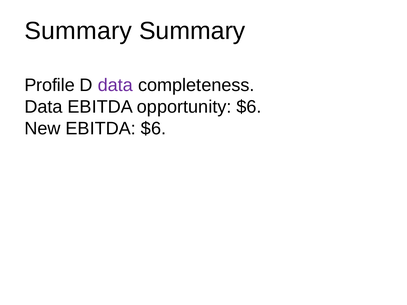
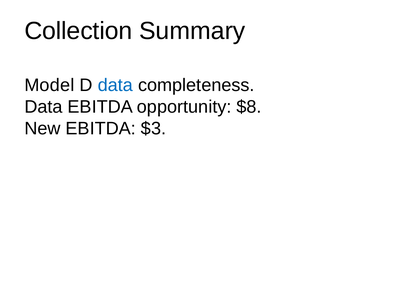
Summary at (78, 31): Summary -> Collection
Profile: Profile -> Model
data at (115, 85) colour: purple -> blue
opportunity $6: $6 -> $8
EBITDA $6: $6 -> $3
